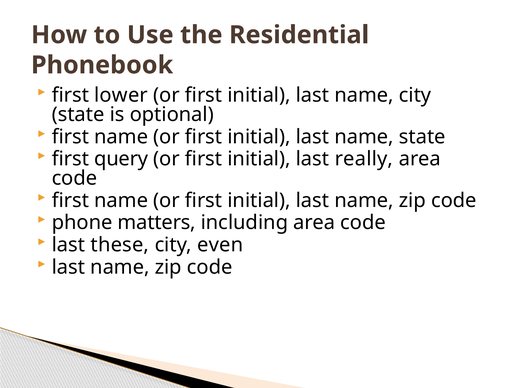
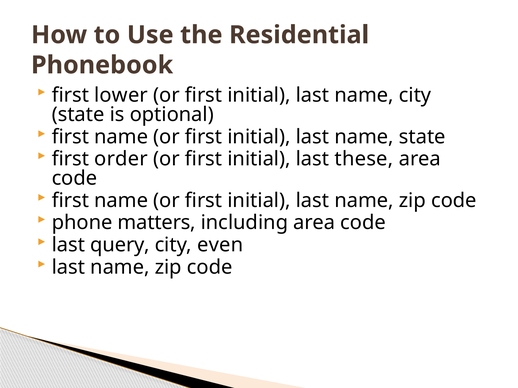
query: query -> order
really: really -> these
these: these -> query
